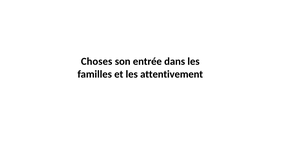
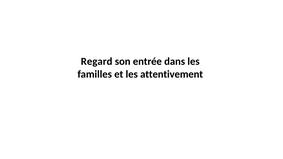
Choses: Choses -> Regard
